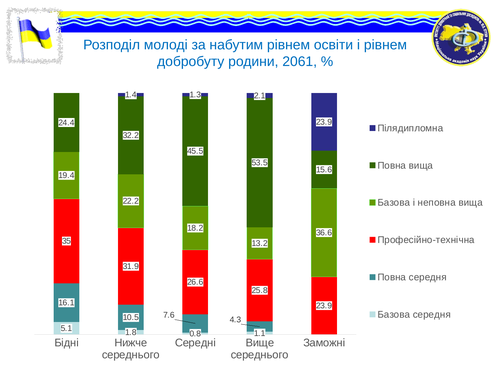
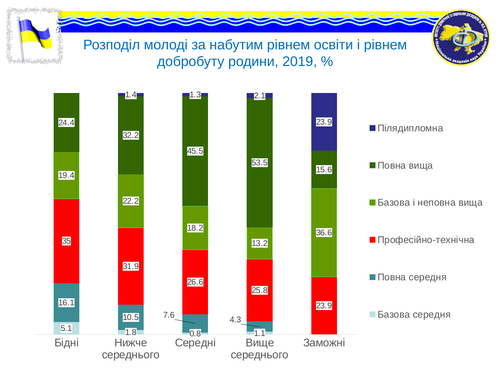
2061: 2061 -> 2019
